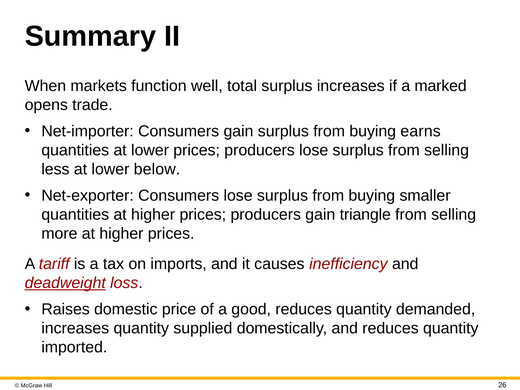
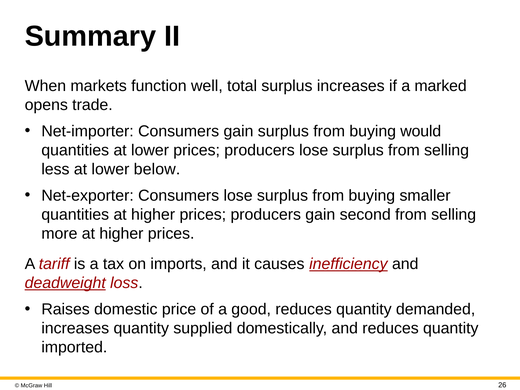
earns: earns -> would
triangle: triangle -> second
inefficiency underline: none -> present
